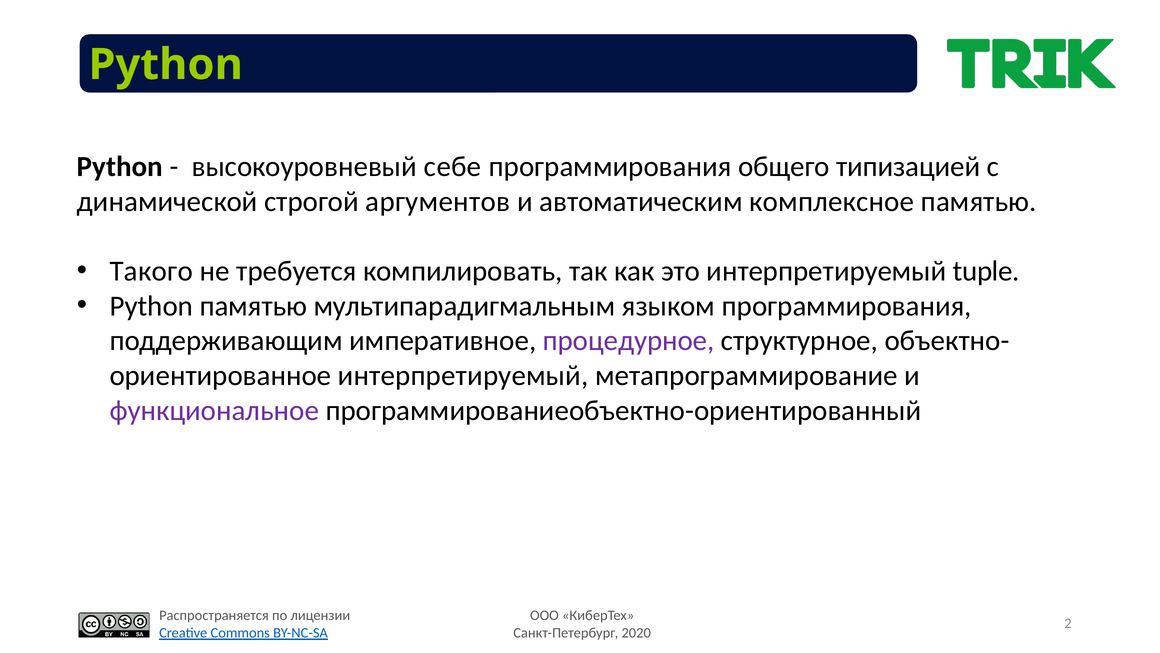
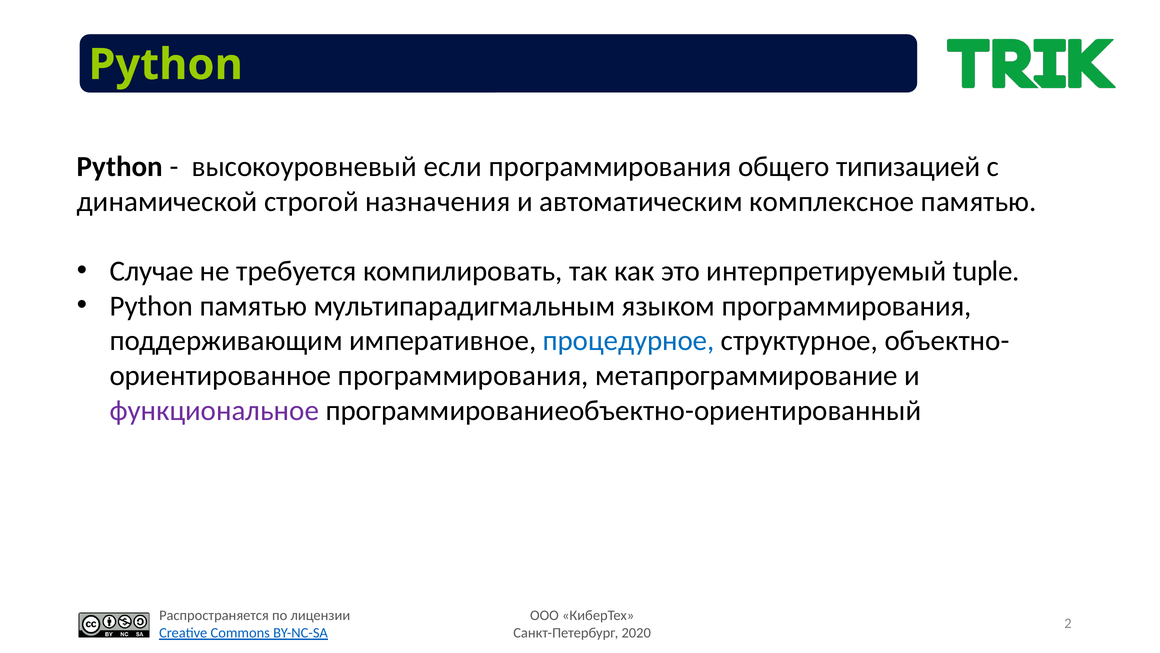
себе: себе -> если
аргументов: аргументов -> назначения
Такого: Такого -> Случае
процедурное colour: purple -> blue
интерпретируемый at (463, 375): интерпретируемый -> программирования
